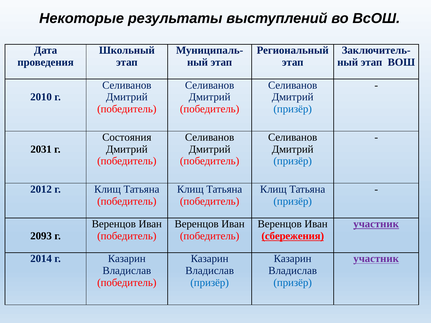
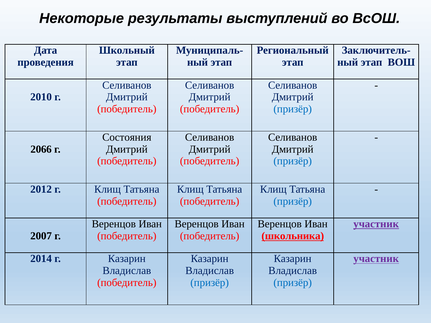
2031: 2031 -> 2066
2093: 2093 -> 2007
сбережения: сбережения -> школьника
